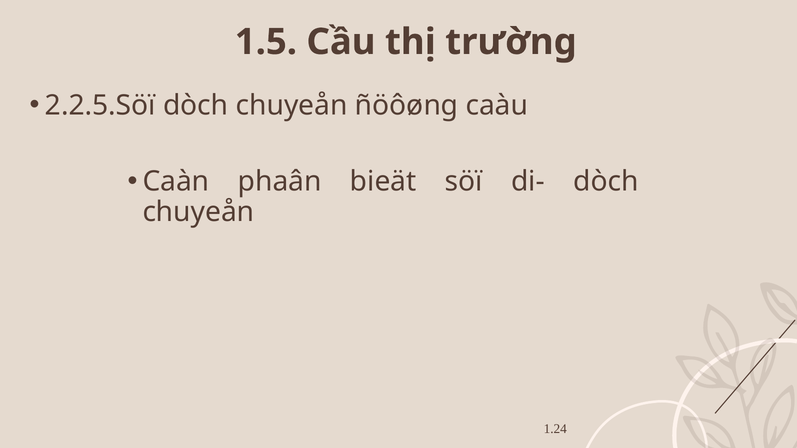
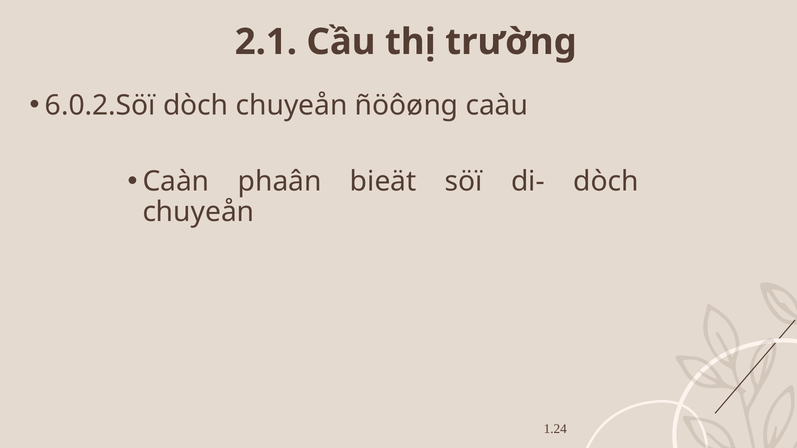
1.5: 1.5 -> 2.1
2.2.5.Söï: 2.2.5.Söï -> 6.0.2.Söï
